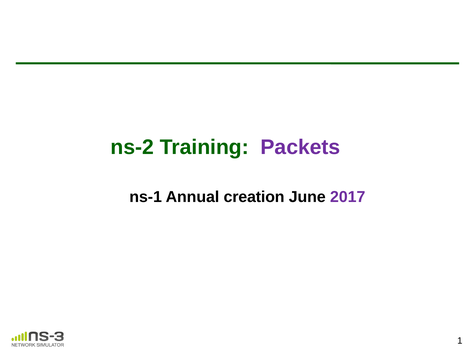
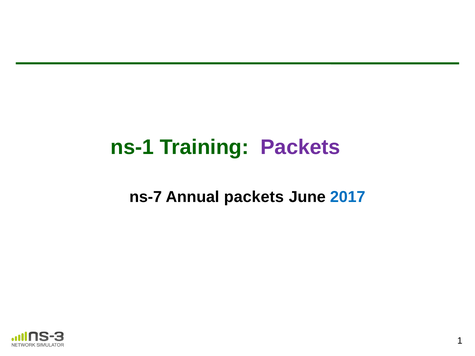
ns-2: ns-2 -> ns-1
ns-1: ns-1 -> ns-7
Annual creation: creation -> packets
2017 colour: purple -> blue
